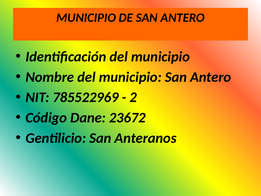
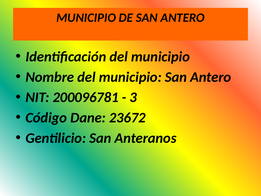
785522969: 785522969 -> 200096781
2: 2 -> 3
